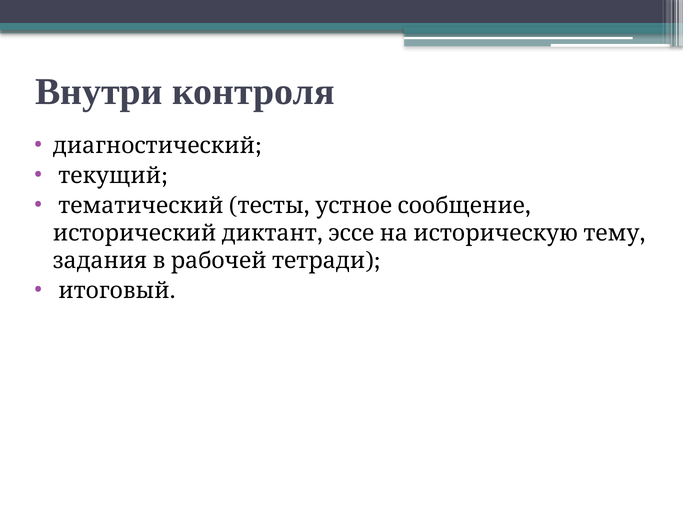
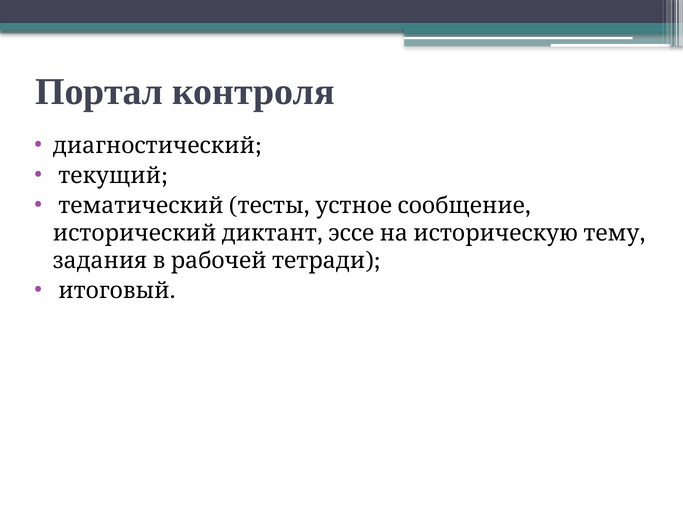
Внутри: Внутри -> Портал
